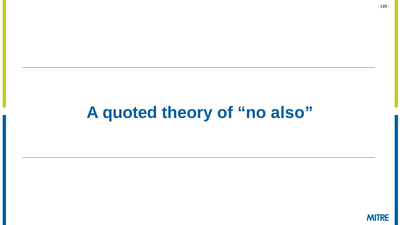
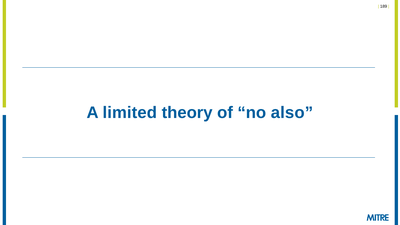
quoted: quoted -> limited
